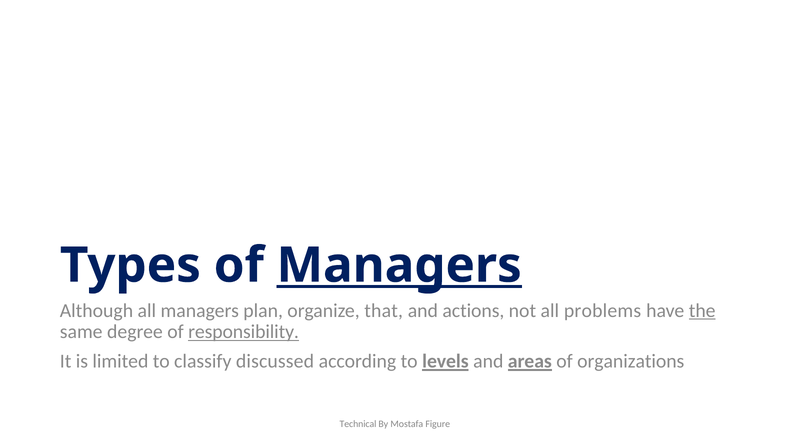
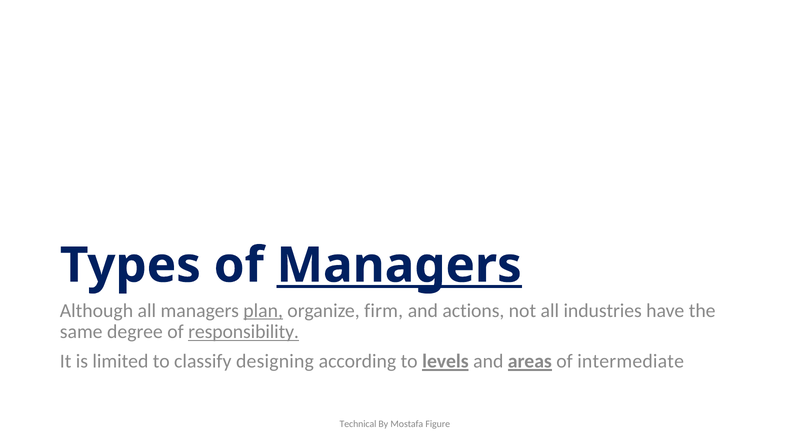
plan underline: none -> present
that: that -> firm
problems: problems -> industries
the underline: present -> none
discussed: discussed -> designing
organizations: organizations -> intermediate
